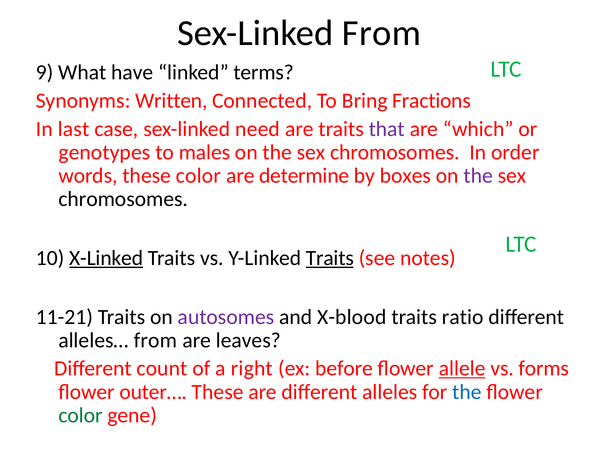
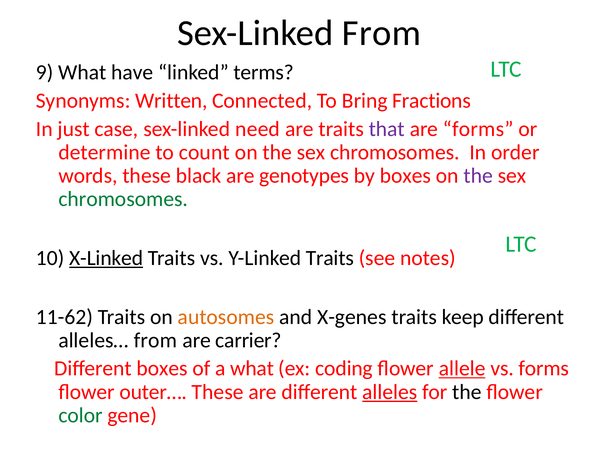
last: last -> just
are which: which -> forms
genotypes: genotypes -> determine
males: males -> count
these color: color -> black
determine: determine -> genotypes
chromosomes at (123, 199) colour: black -> green
Traits at (330, 258) underline: present -> none
11-21: 11-21 -> 11-62
autosomes colour: purple -> orange
X-blood: X-blood -> X-genes
ratio: ratio -> keep
leaves: leaves -> carrier
Different count: count -> boxes
a right: right -> what
before: before -> coding
alleles underline: none -> present
the at (467, 391) colour: blue -> black
